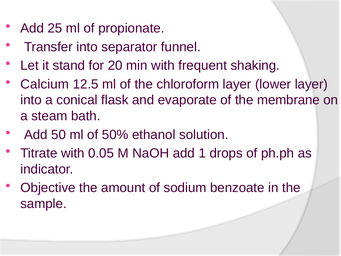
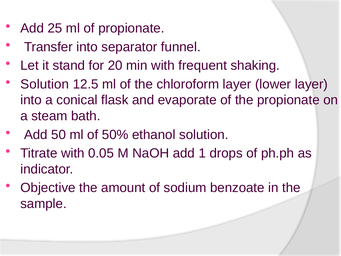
Calcium at (45, 84): Calcium -> Solution
the membrane: membrane -> propionate
